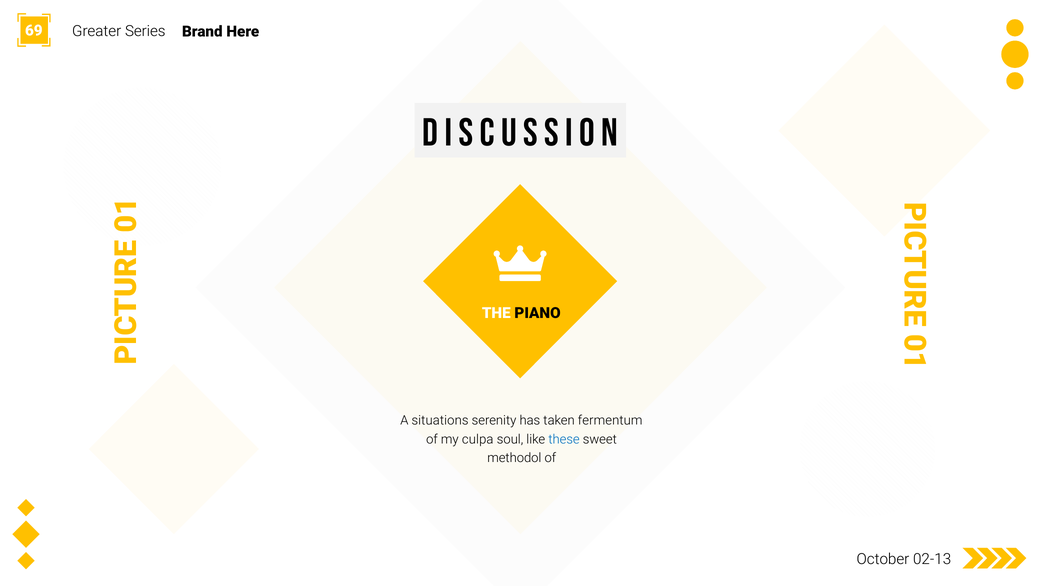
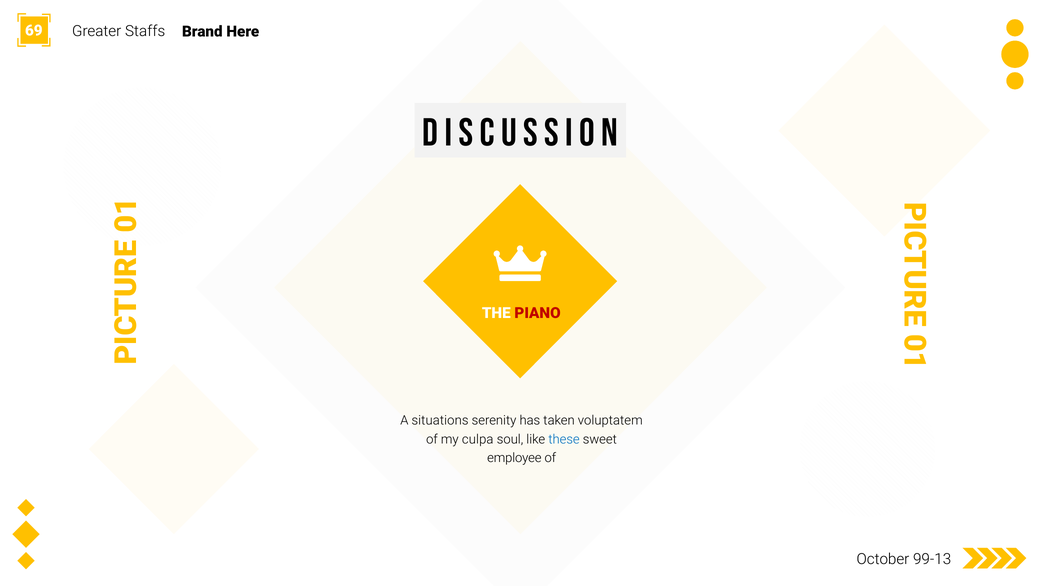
Series: Series -> Staffs
PIANO colour: black -> red
fermentum: fermentum -> voluptatem
methodol: methodol -> employee
02-13: 02-13 -> 99-13
